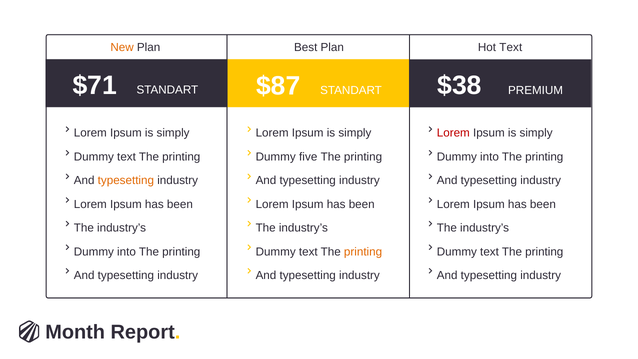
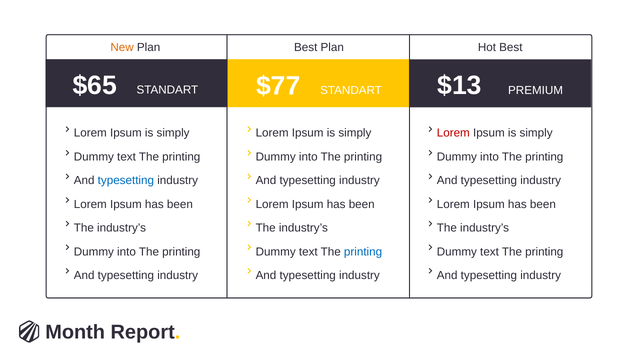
Hot Text: Text -> Best
$71: $71 -> $65
$87: $87 -> $77
$38: $38 -> $13
five at (308, 157): five -> into
typesetting at (126, 180) colour: orange -> blue
printing at (363, 252) colour: orange -> blue
